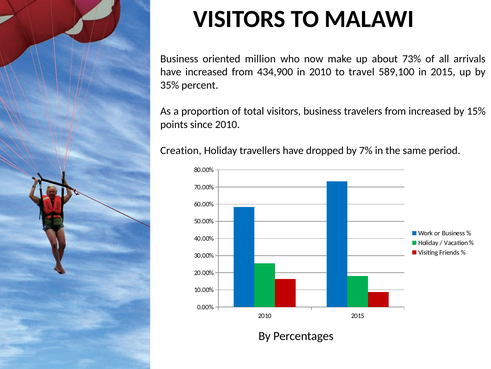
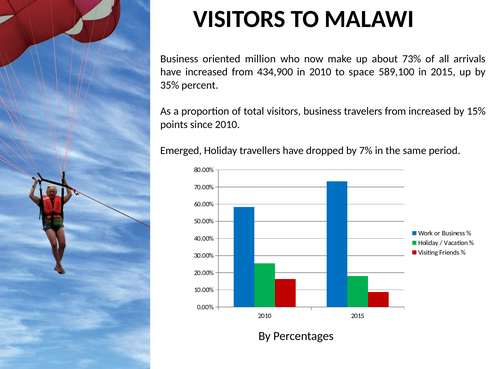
travel: travel -> space
Creation: Creation -> Emerged
